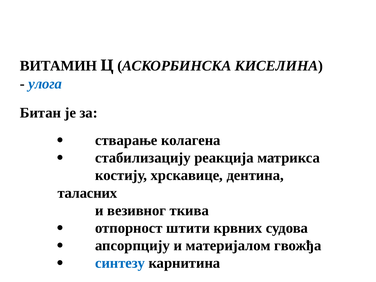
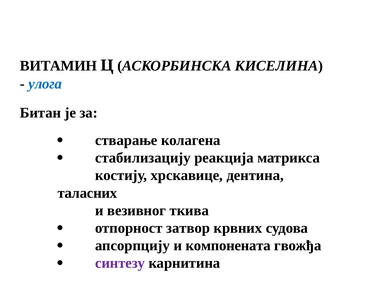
штити: штити -> затвор
материјалом: материјалом -> компонената
синтезу colour: blue -> purple
